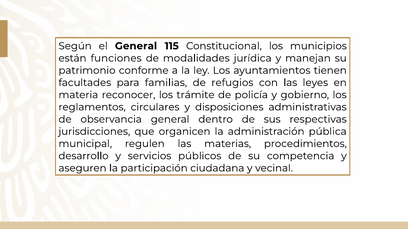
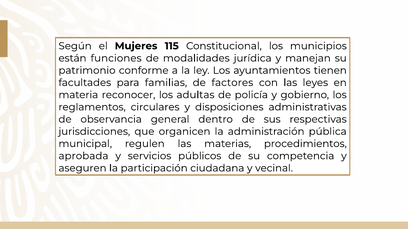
el General: General -> Mujeres
refugios: refugios -> factores
trámite: trámite -> adultas
desarrollo: desarrollo -> aprobada
